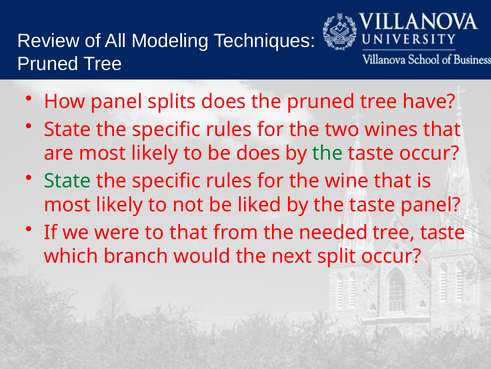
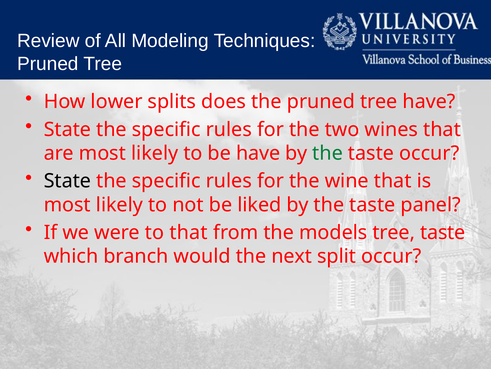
How panel: panel -> lower
be does: does -> have
State at (67, 181) colour: green -> black
needed: needed -> models
